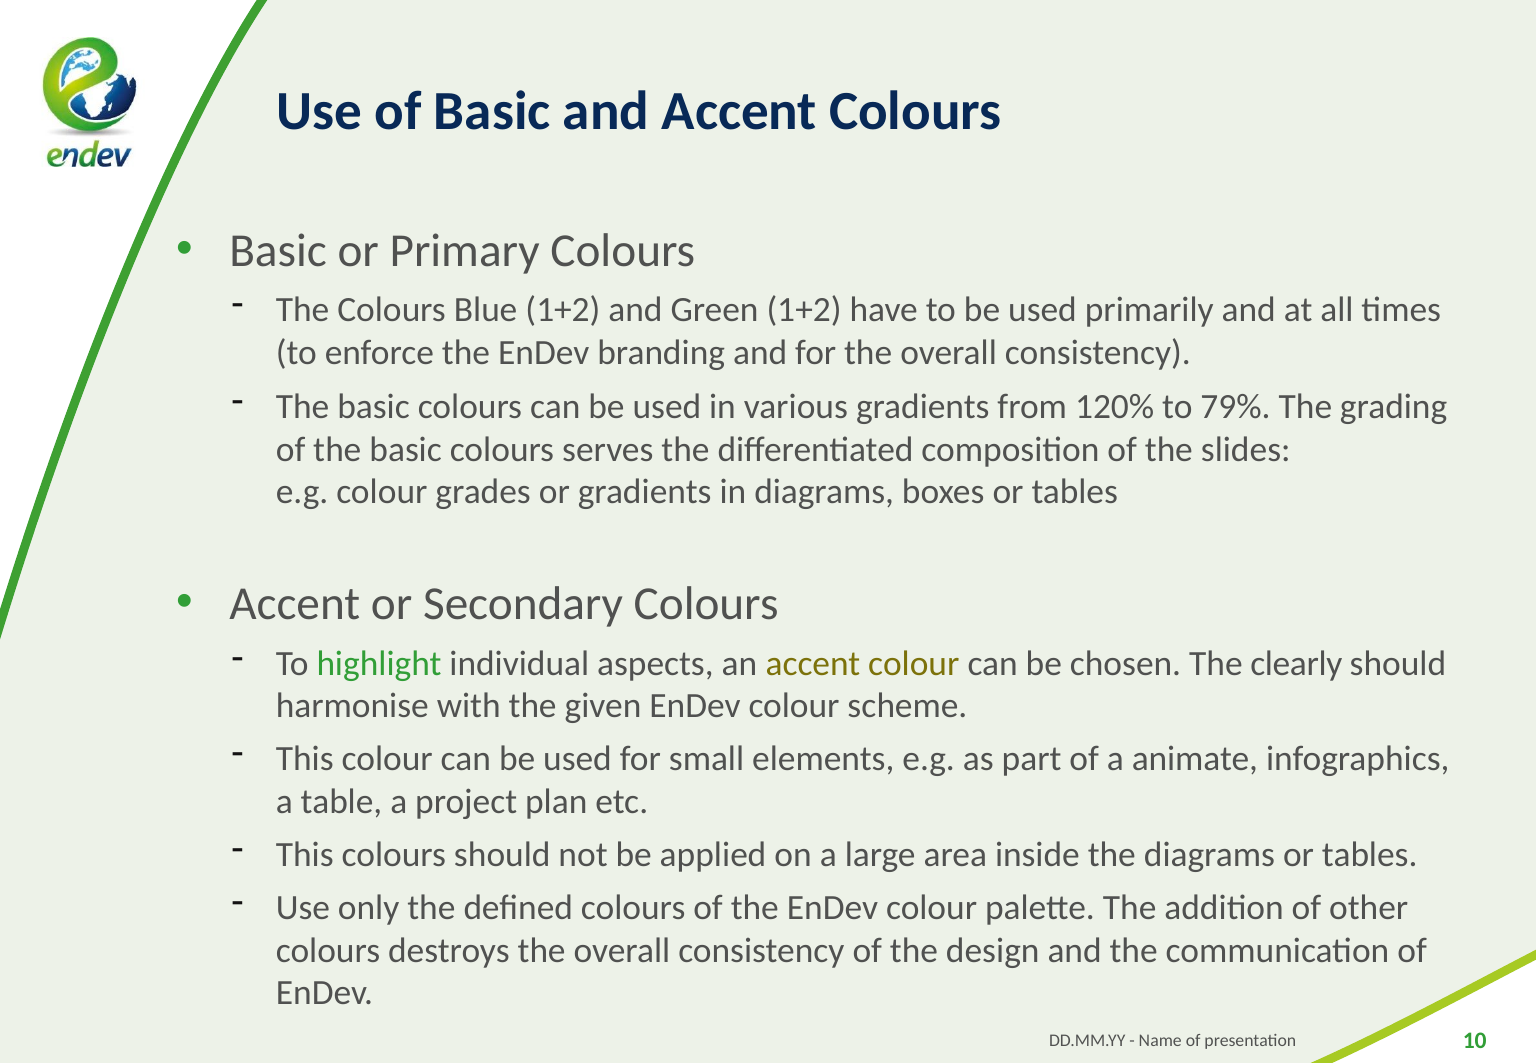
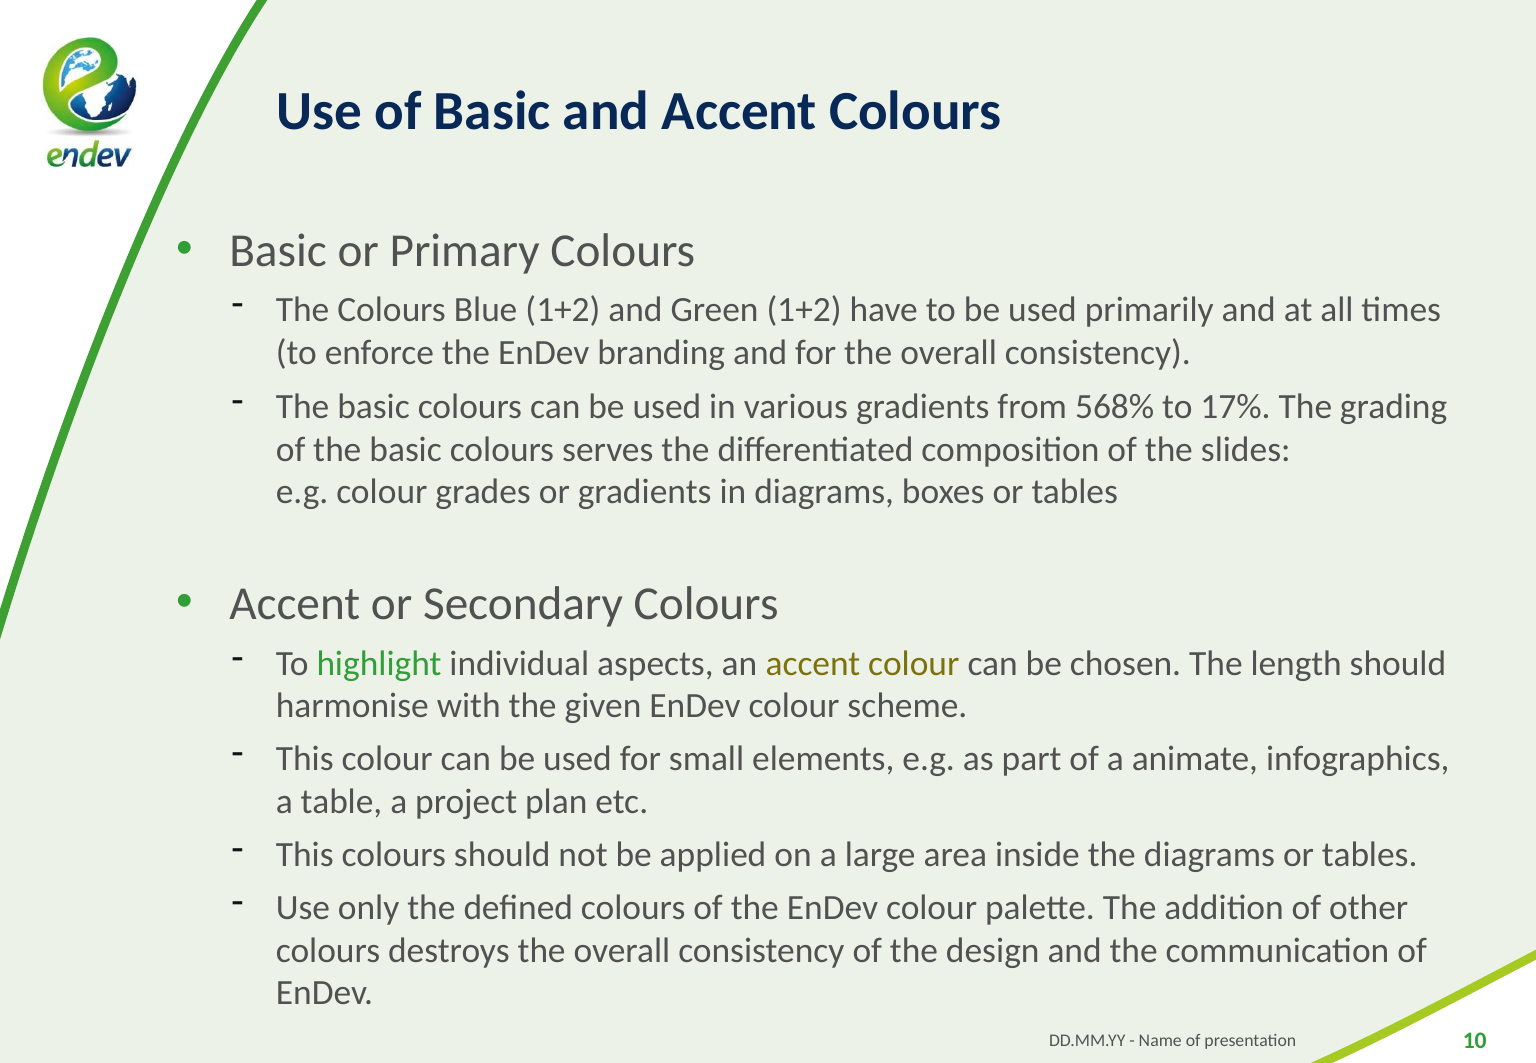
120%: 120% -> 568%
79%: 79% -> 17%
clearly: clearly -> length
